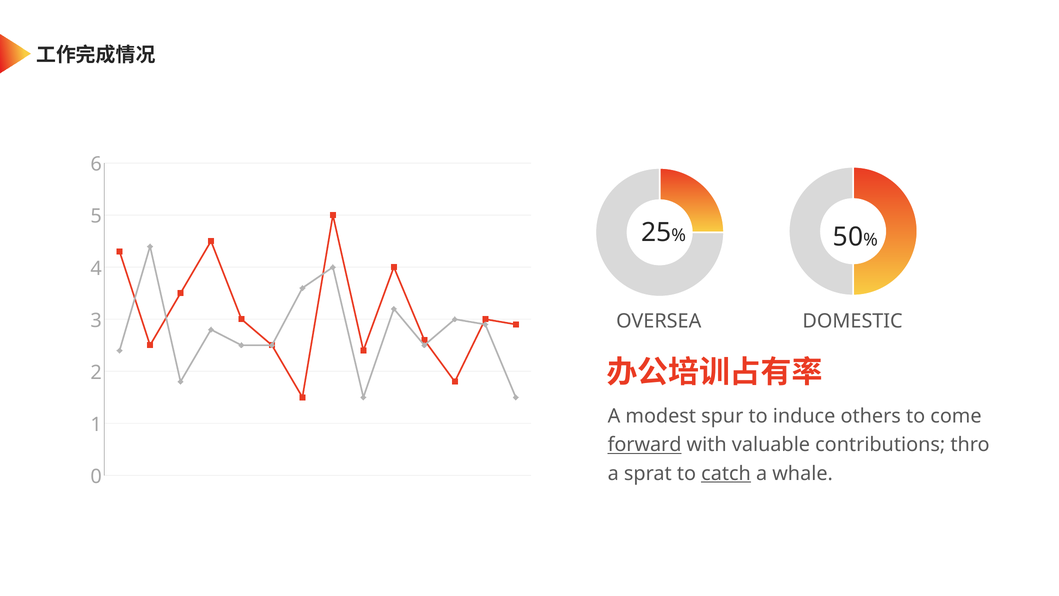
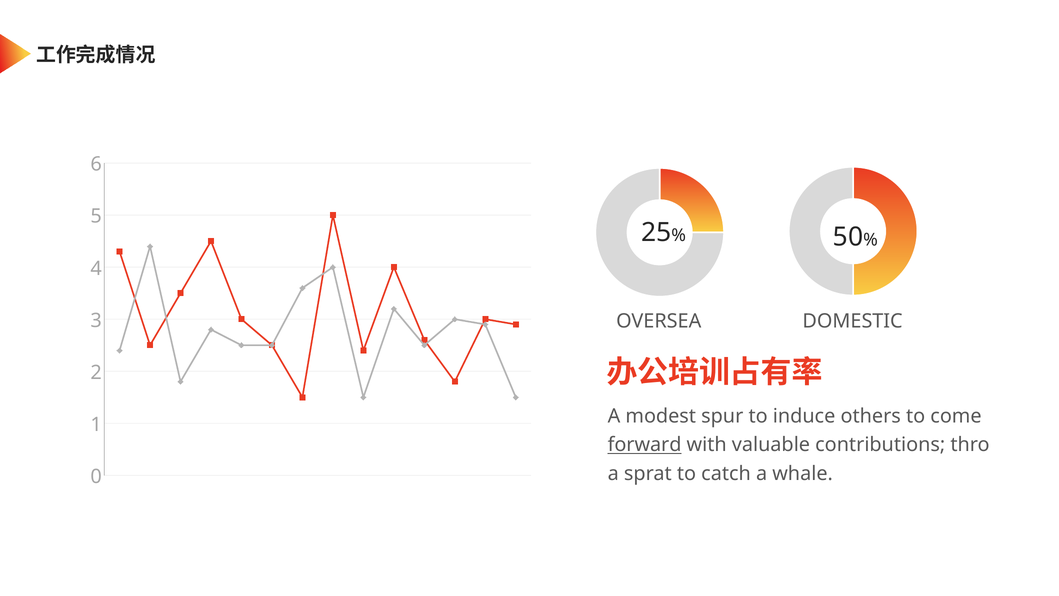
catch underline: present -> none
